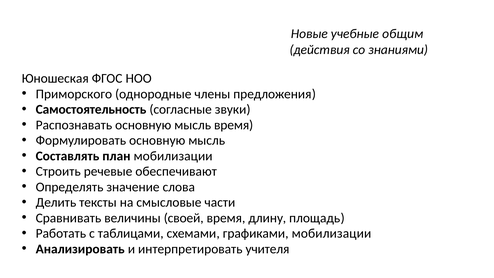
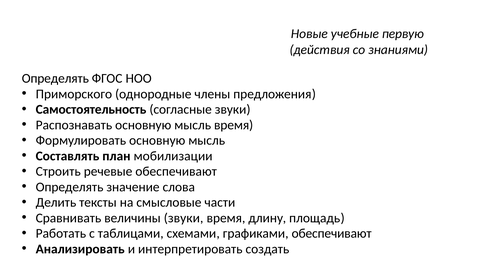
общим: общим -> первую
Юношеская at (55, 78): Юношеская -> Определять
величины своей: своей -> звуки
графиками мобилизации: мобилизации -> обеспечивают
учителя: учителя -> создать
